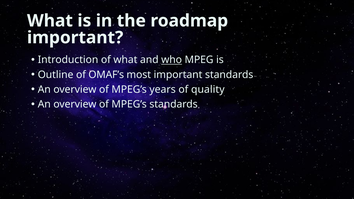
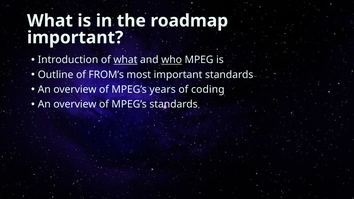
what at (125, 60) underline: none -> present
OMAF’s: OMAF’s -> FROM’s
quality: quality -> coding
